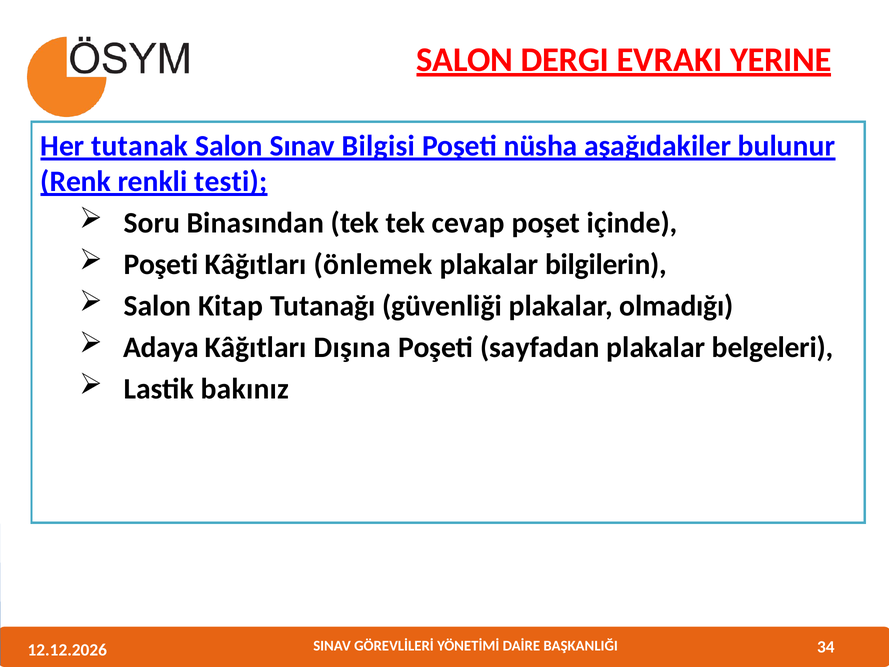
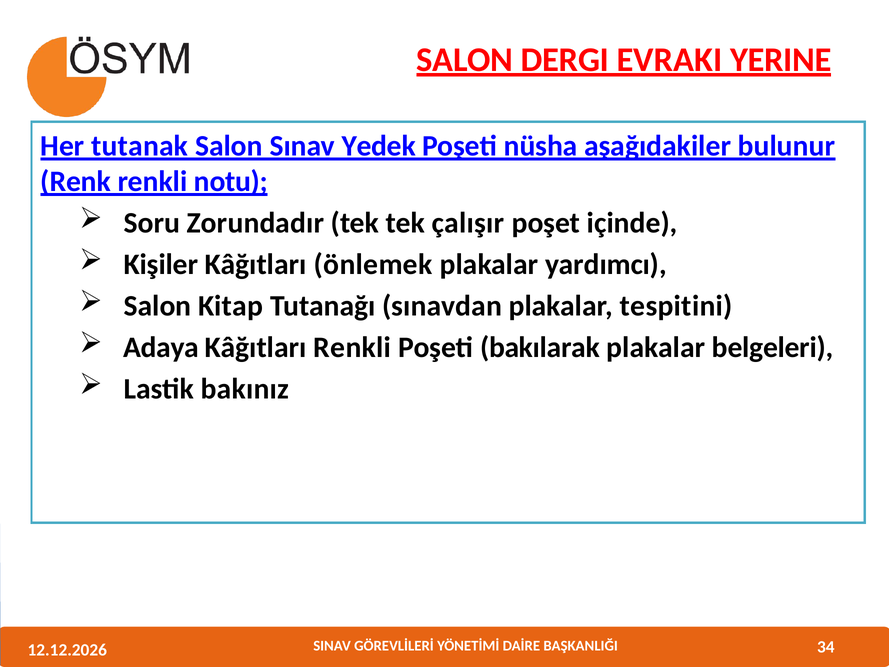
Bilgisi: Bilgisi -> Yedek
testi: testi -> notu
Binasından: Binasından -> Zorundadır
cevap: cevap -> çalışır
Poşeti at (161, 265): Poşeti -> Kişiler
bilgilerin: bilgilerin -> yardımcı
güvenliği: güvenliği -> sınavdan
olmadığı: olmadığı -> tespitini
Kâğıtları Dışına: Dışına -> Renkli
sayfadan: sayfadan -> bakılarak
